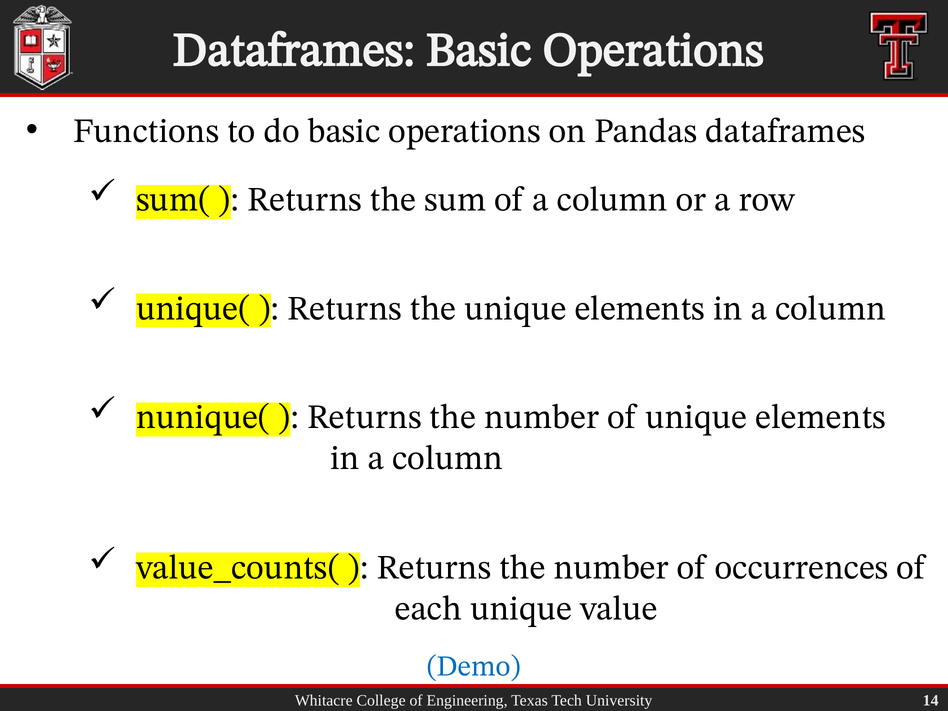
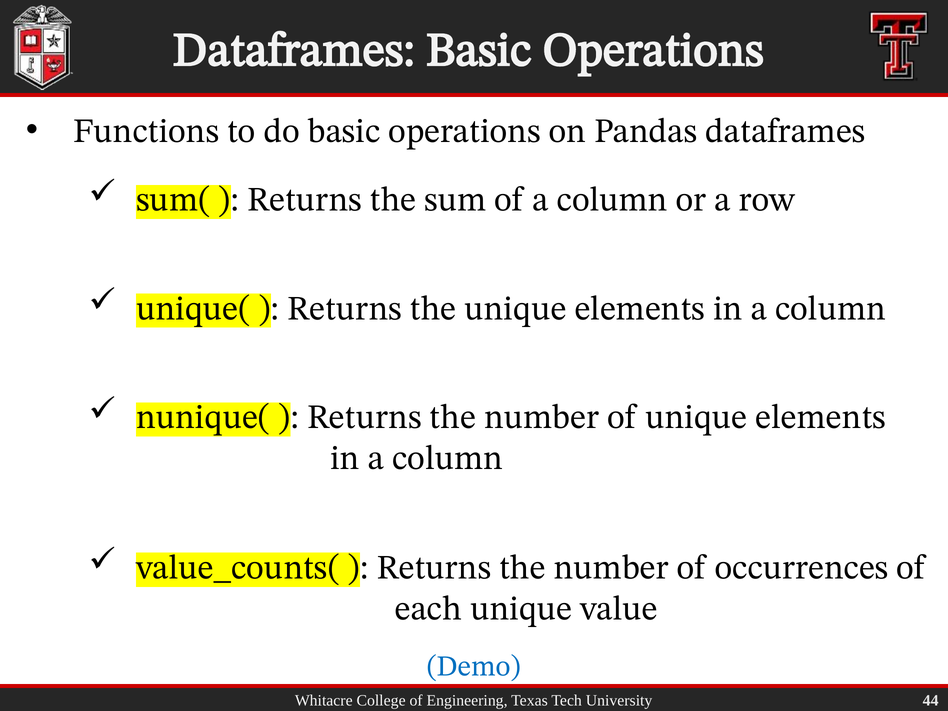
14: 14 -> 44
